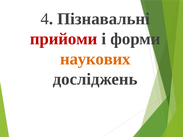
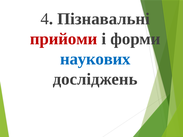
наукових colour: orange -> blue
